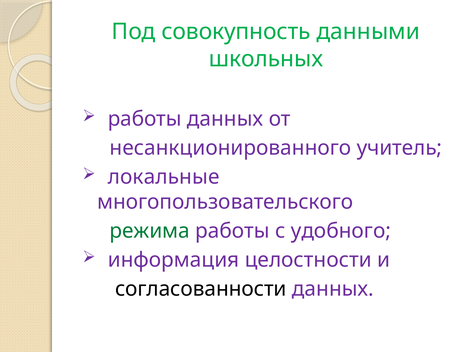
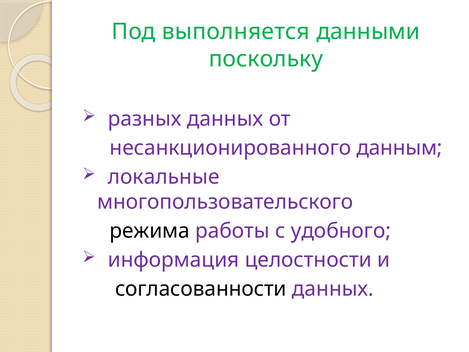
совокупность: совокупность -> выполняется
школьных: школьных -> поскольку
работы at (145, 119): работы -> разных
учитель: учитель -> данным
режима colour: green -> black
